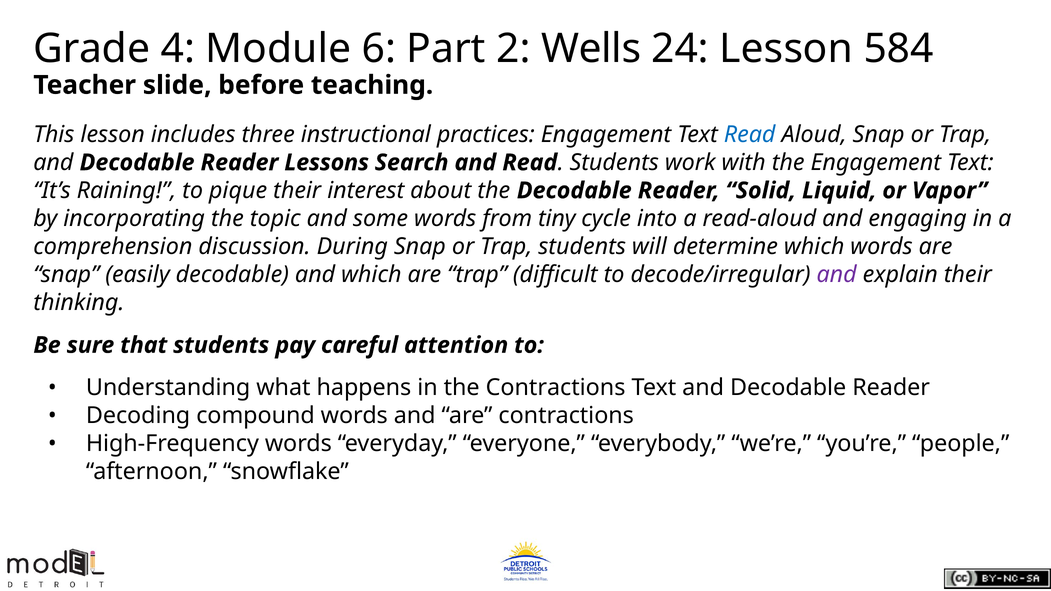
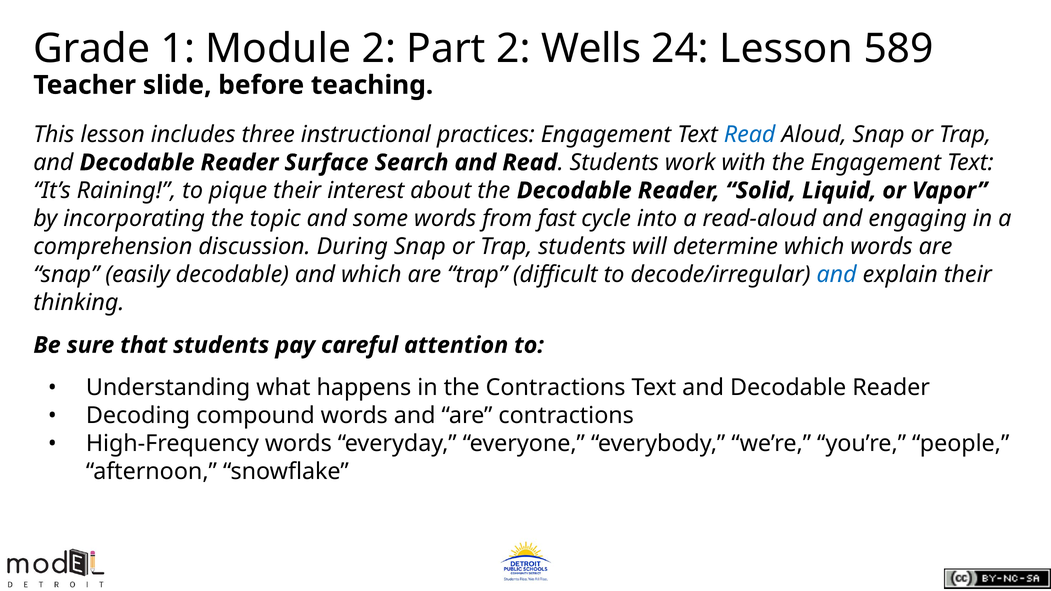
4: 4 -> 1
Module 6: 6 -> 2
584: 584 -> 589
Lessons: Lessons -> Surface
tiny: tiny -> fast
and at (837, 275) colour: purple -> blue
